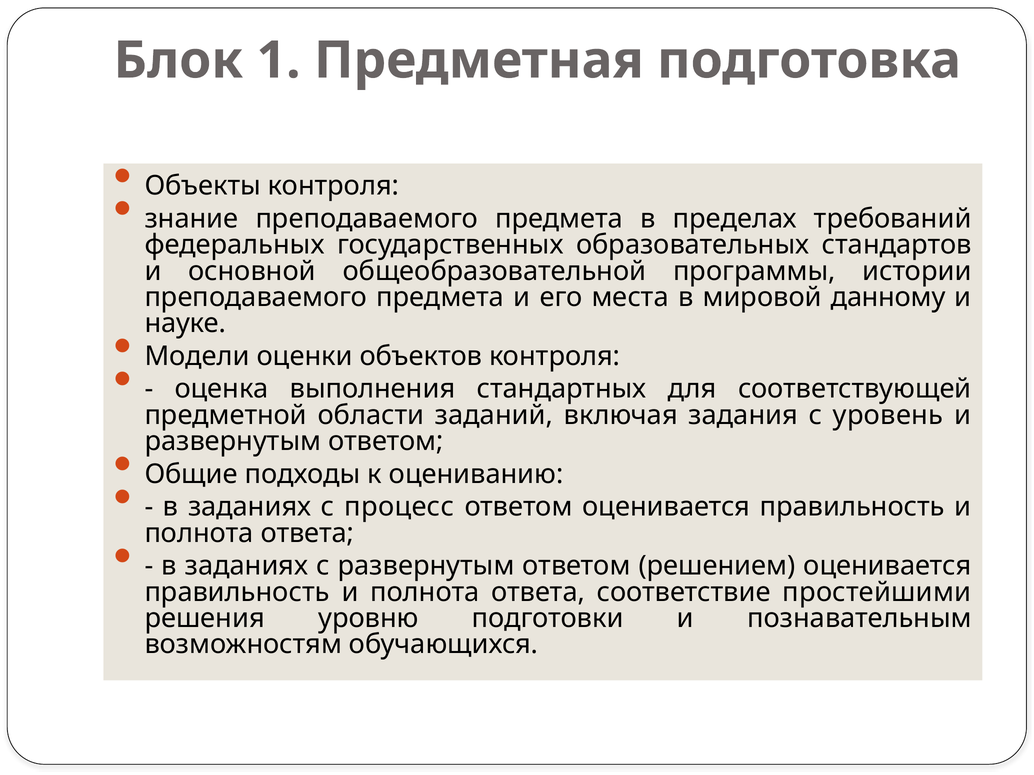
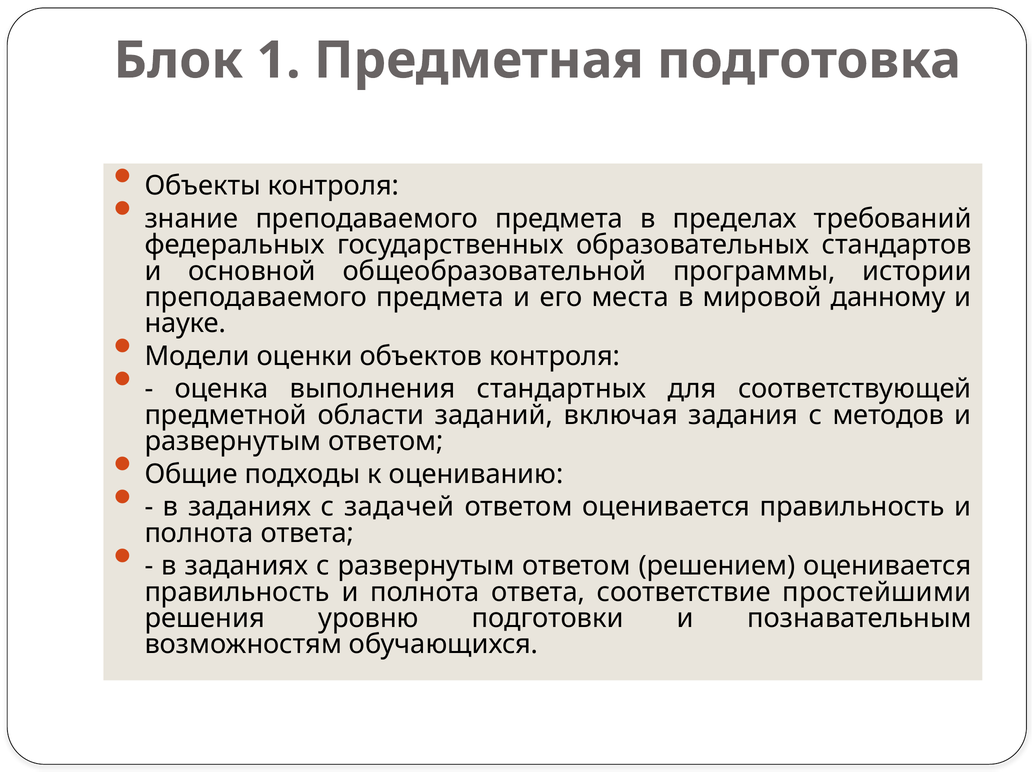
уровень: уровень -> методов
процесс: процесс -> задачей
